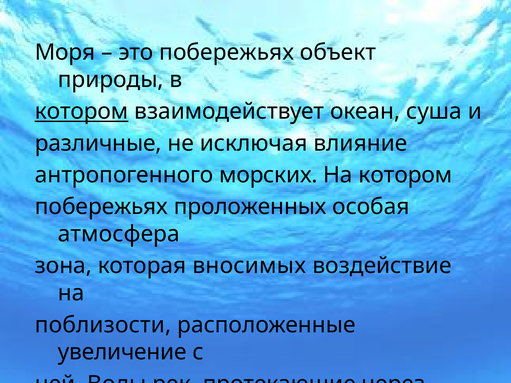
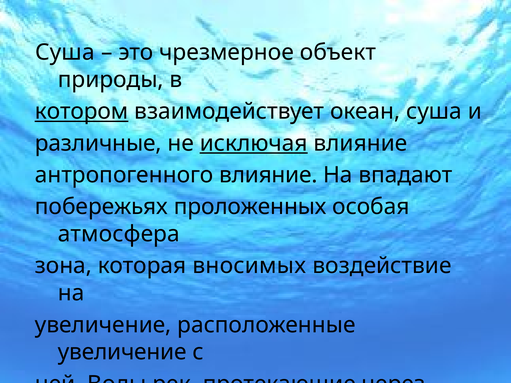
Моря at (65, 52): Моря -> Суша
это побережьях: побережьях -> чрезмерное
исключая underline: none -> present
антропогенного морских: морских -> влияние
На котором: котором -> впадают
поблизости at (103, 325): поблизости -> увеличение
